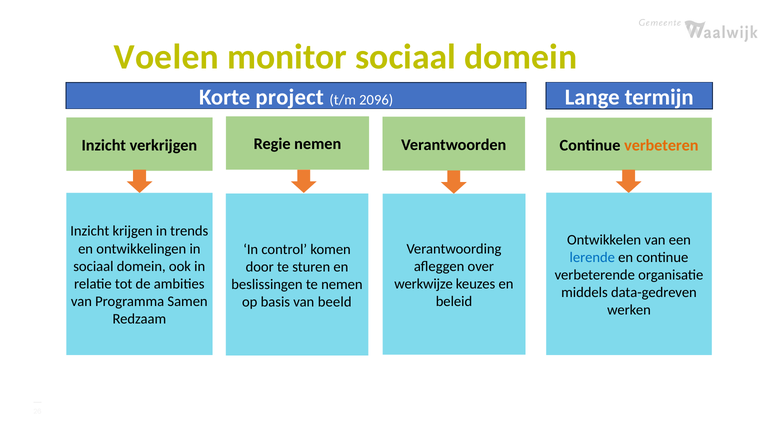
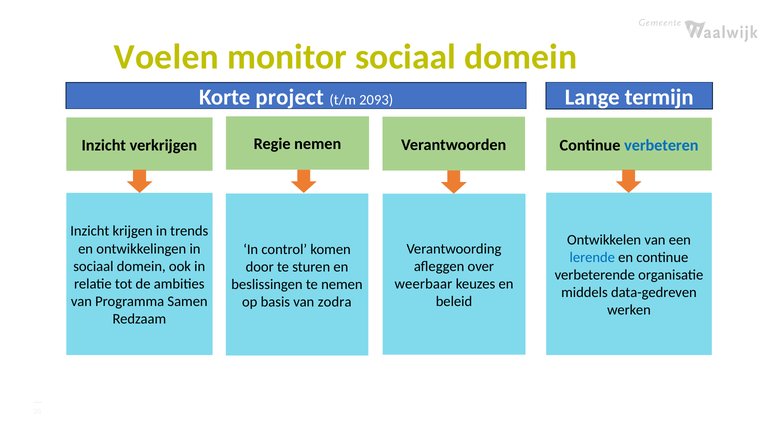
2096: 2096 -> 2093
verbeteren colour: orange -> blue
werkwijze: werkwijze -> weerbaar
beeld: beeld -> zodra
